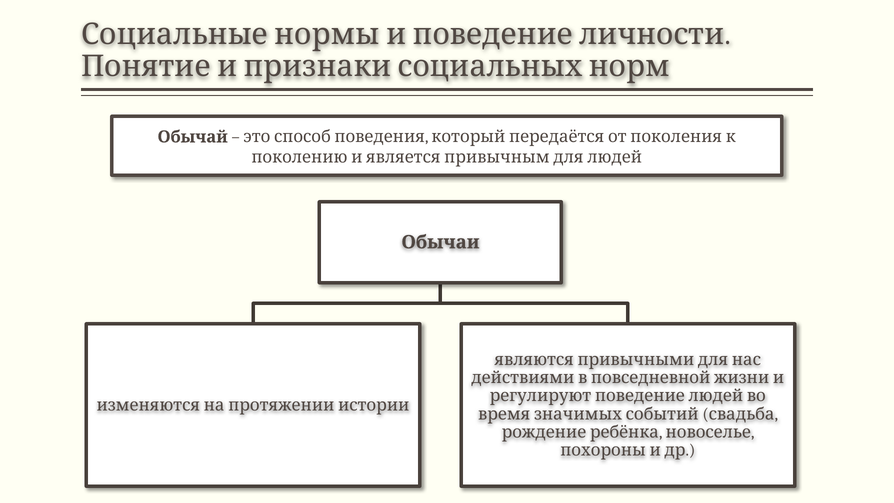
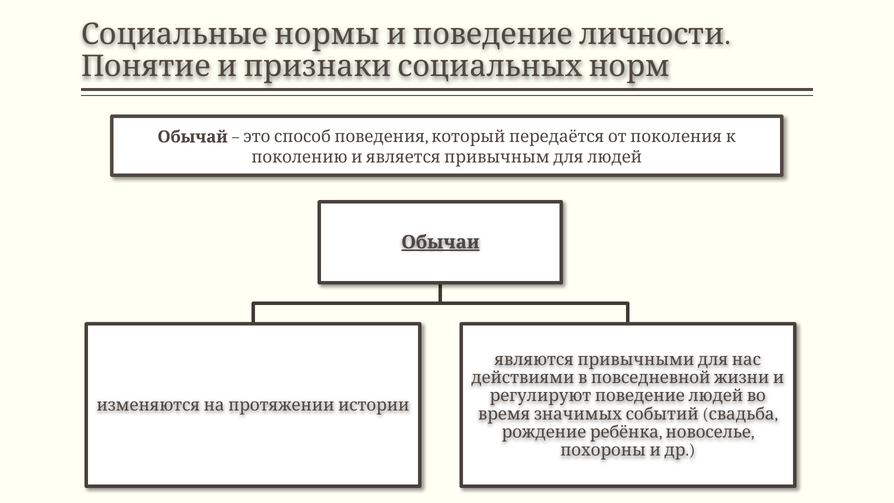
Обычаи underline: none -> present
